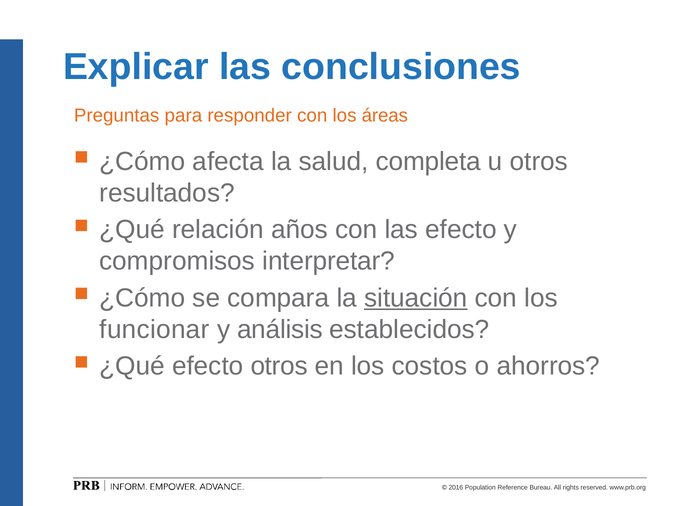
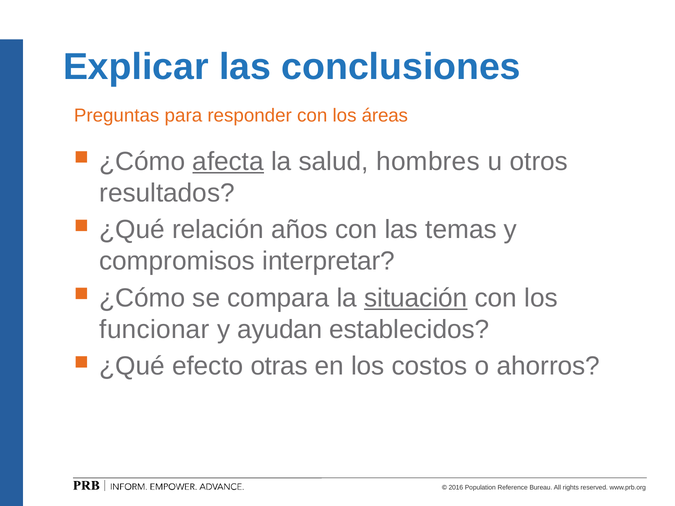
afecta underline: none -> present
completa: completa -> hombres
las efecto: efecto -> temas
análisis: análisis -> ayudan
efecto otros: otros -> otras
